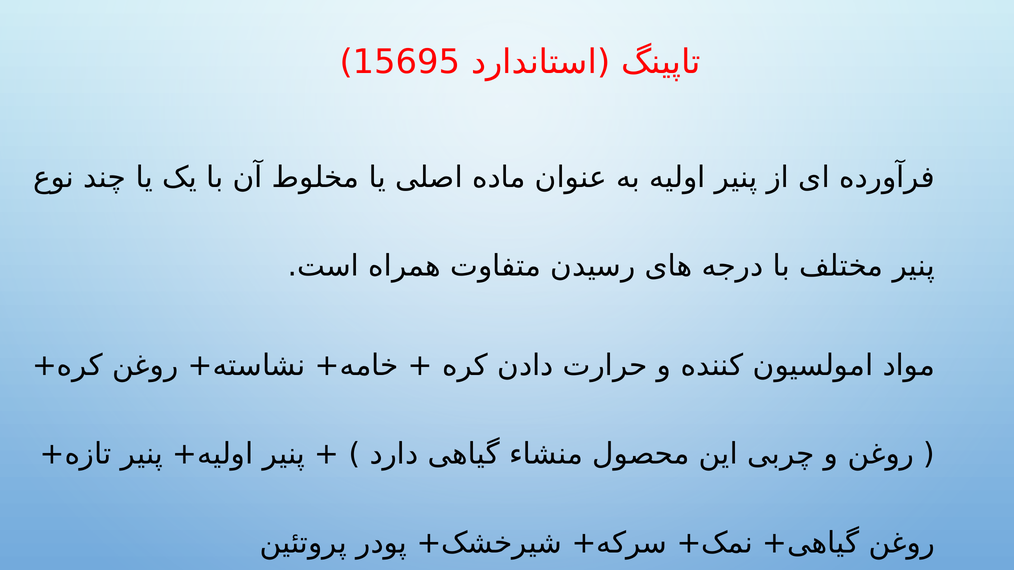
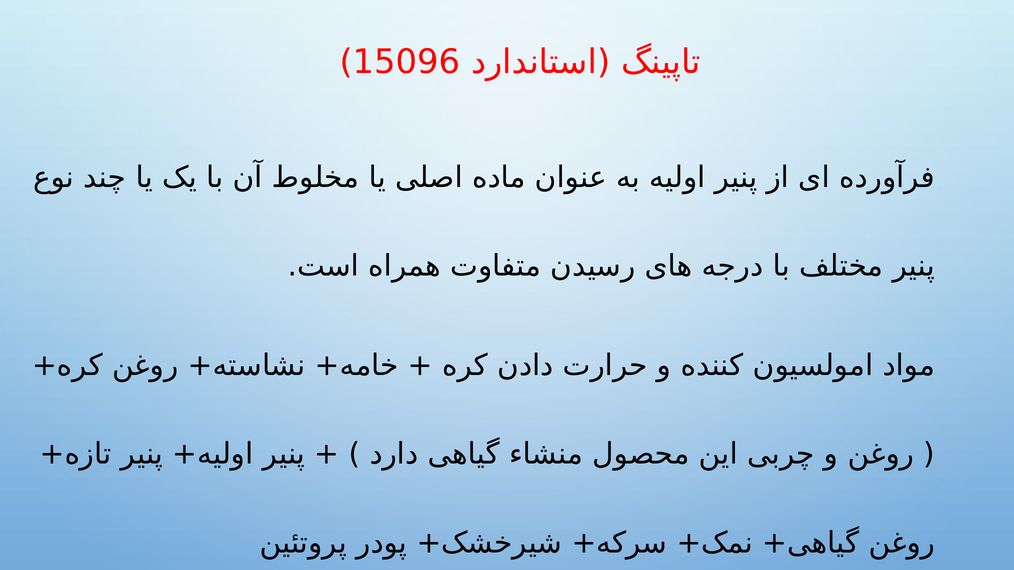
15695: 15695 -> 15096
